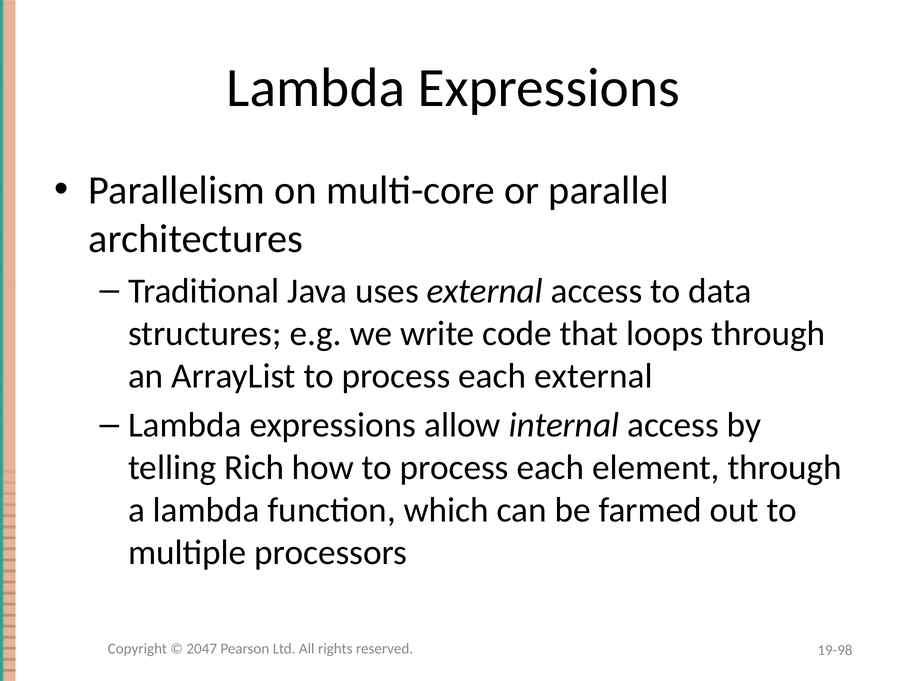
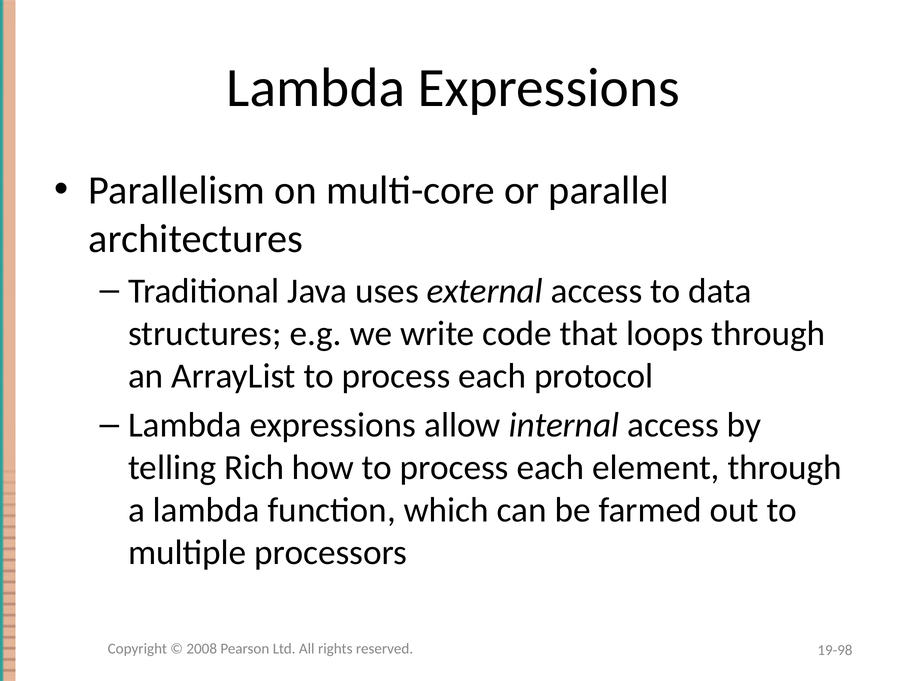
each external: external -> protocol
2047: 2047 -> 2008
